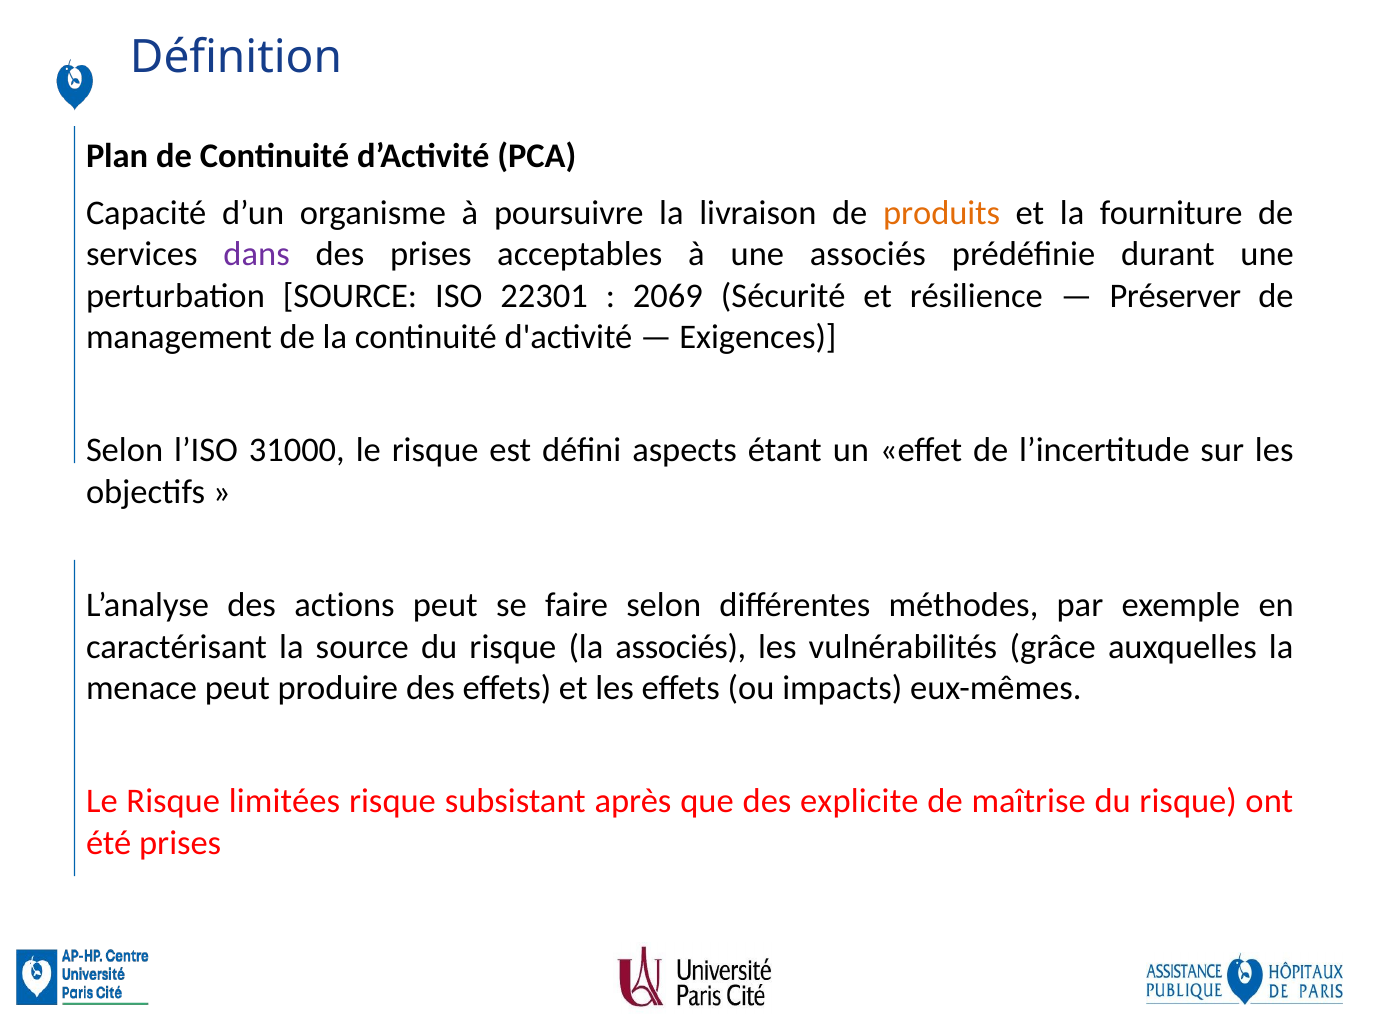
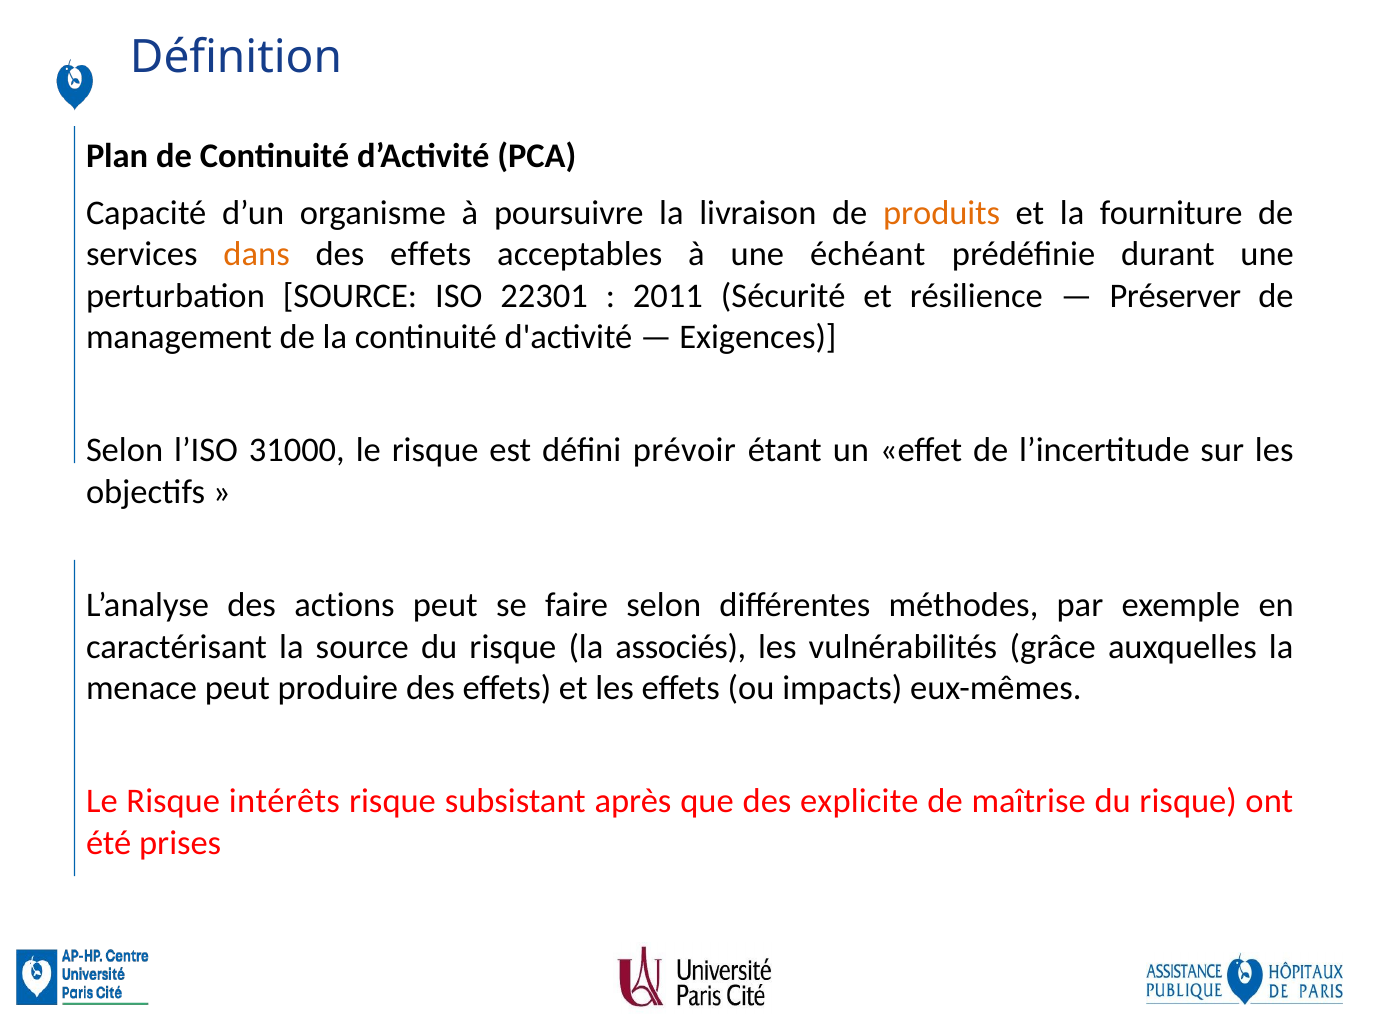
dans colour: purple -> orange
prises at (431, 254): prises -> effets
une associés: associés -> échéant
2069: 2069 -> 2011
aspects: aspects -> prévoir
limitées: limitées -> intérêts
